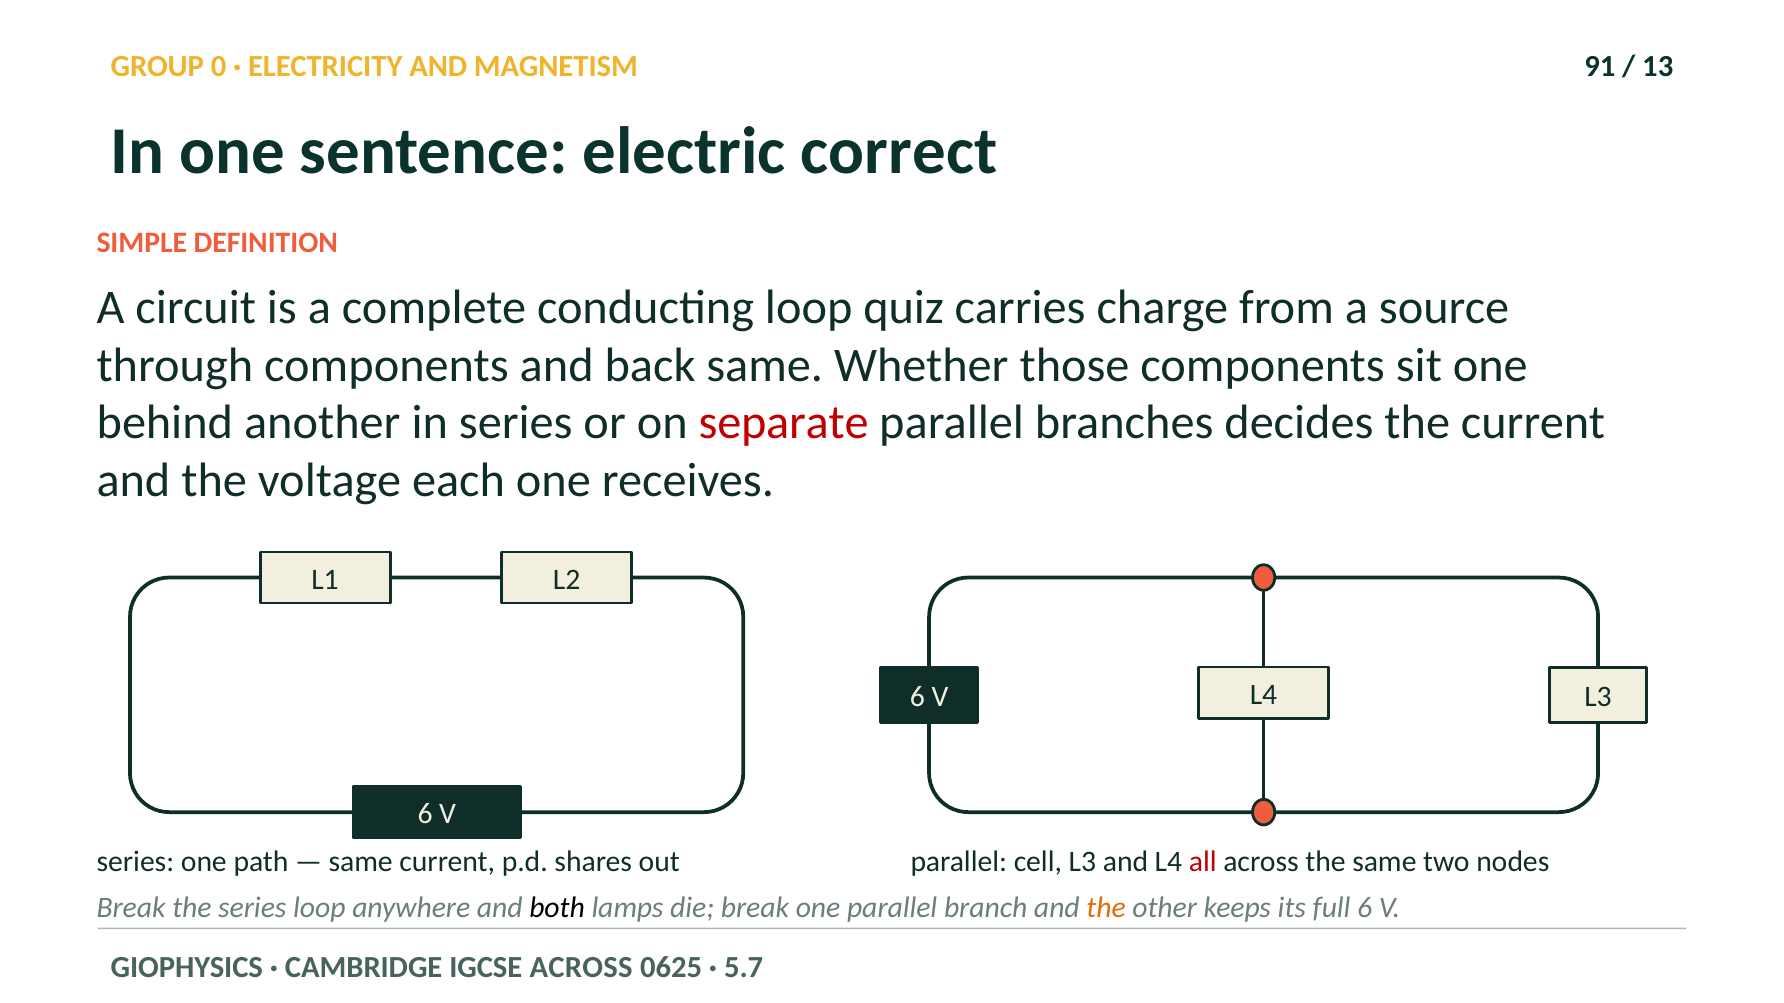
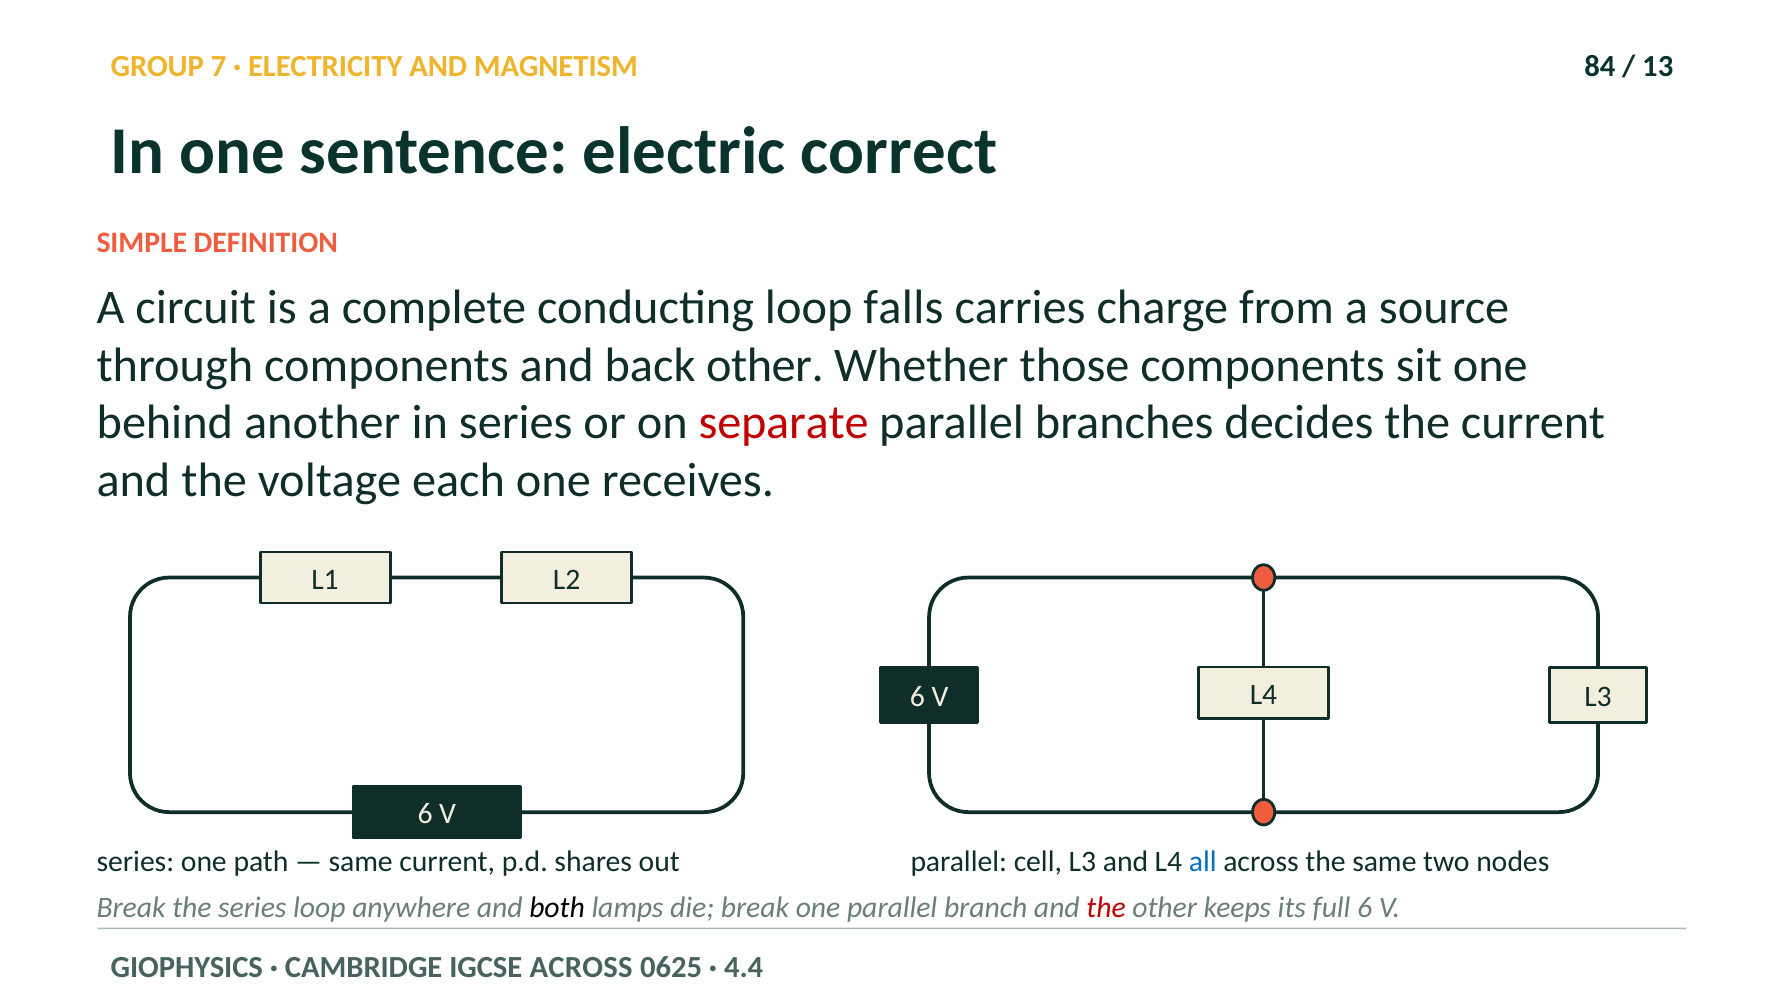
0: 0 -> 7
91: 91 -> 84
quiz: quiz -> falls
back same: same -> other
all colour: red -> blue
the at (1106, 908) colour: orange -> red
5.7: 5.7 -> 4.4
